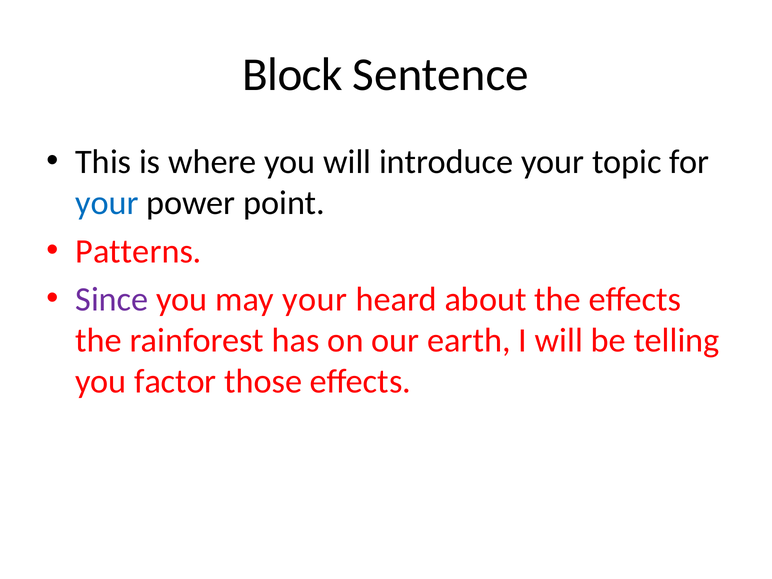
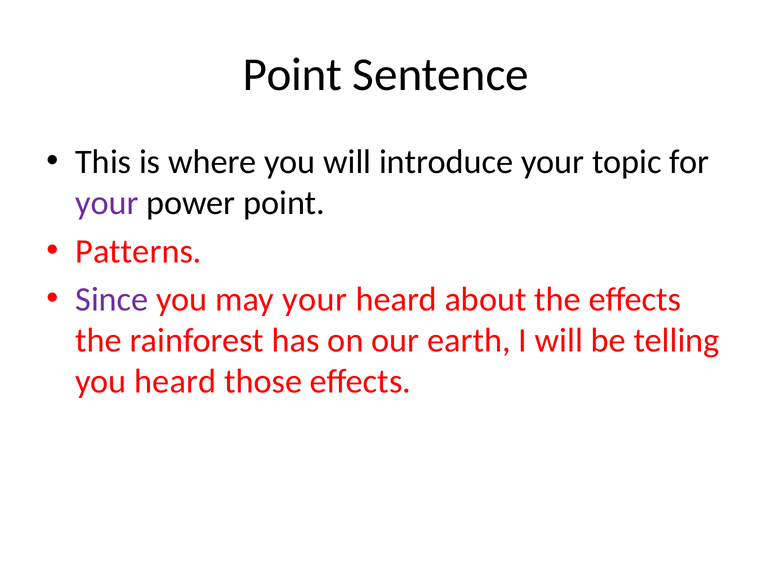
Block at (292, 75): Block -> Point
your at (107, 203) colour: blue -> purple
you factor: factor -> heard
